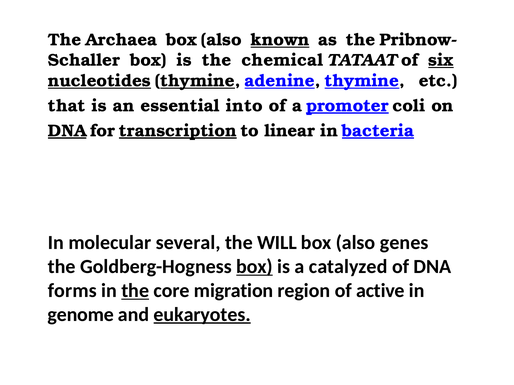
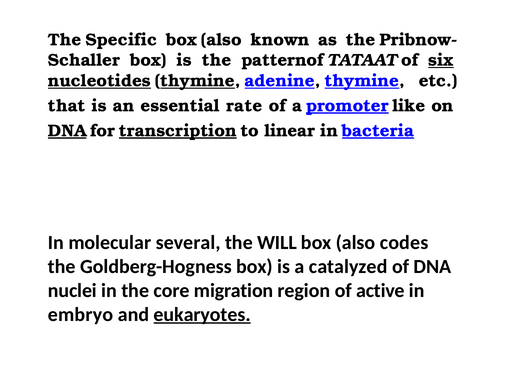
Archaea: Archaea -> Specific
known underline: present -> none
chemical: chemical -> patternof
into: into -> rate
coli: coli -> like
genes: genes -> codes
box at (255, 267) underline: present -> none
forms: forms -> nuclei
the at (135, 291) underline: present -> none
genome: genome -> embryo
